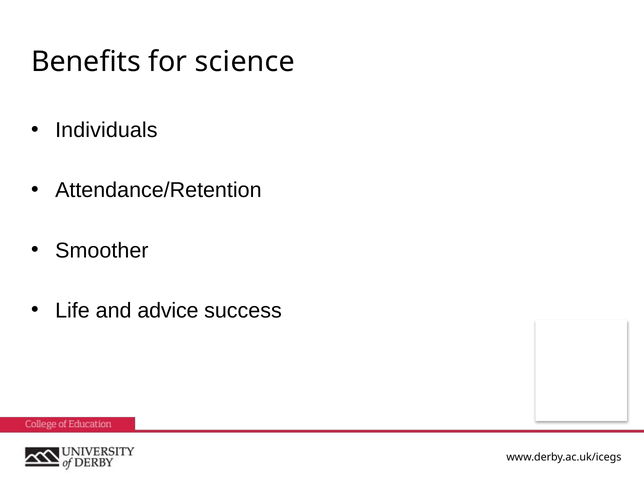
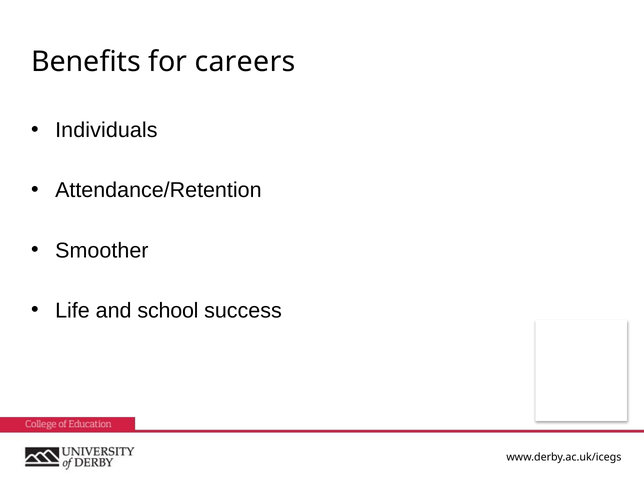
science: science -> careers
advice: advice -> school
